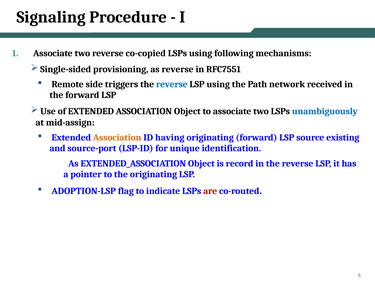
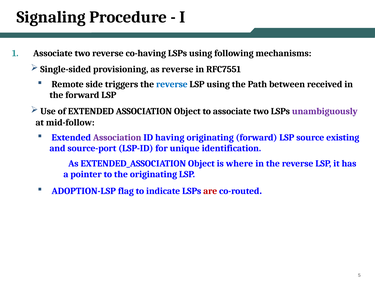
co-copied: co-copied -> co-having
network: network -> between
unambiguously colour: blue -> purple
mid-assign: mid-assign -> mid-follow
Association at (117, 138) colour: orange -> purple
record: record -> where
